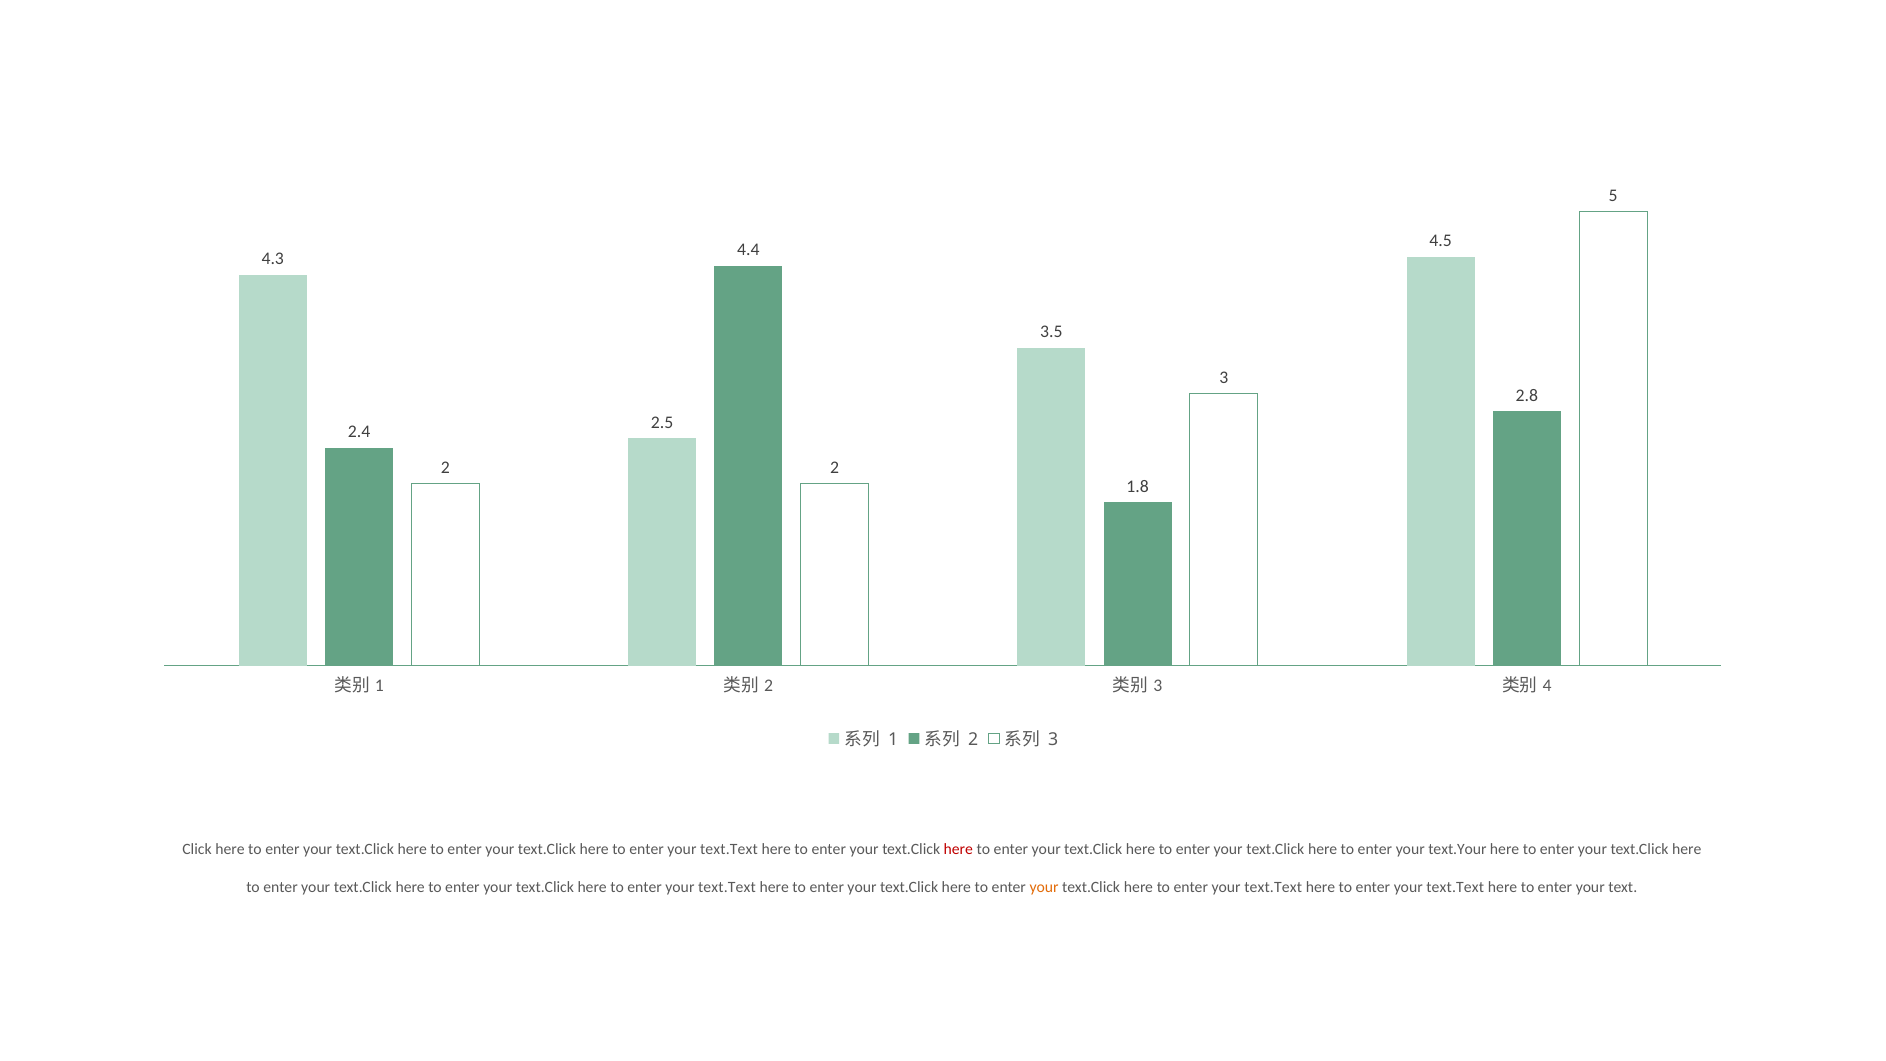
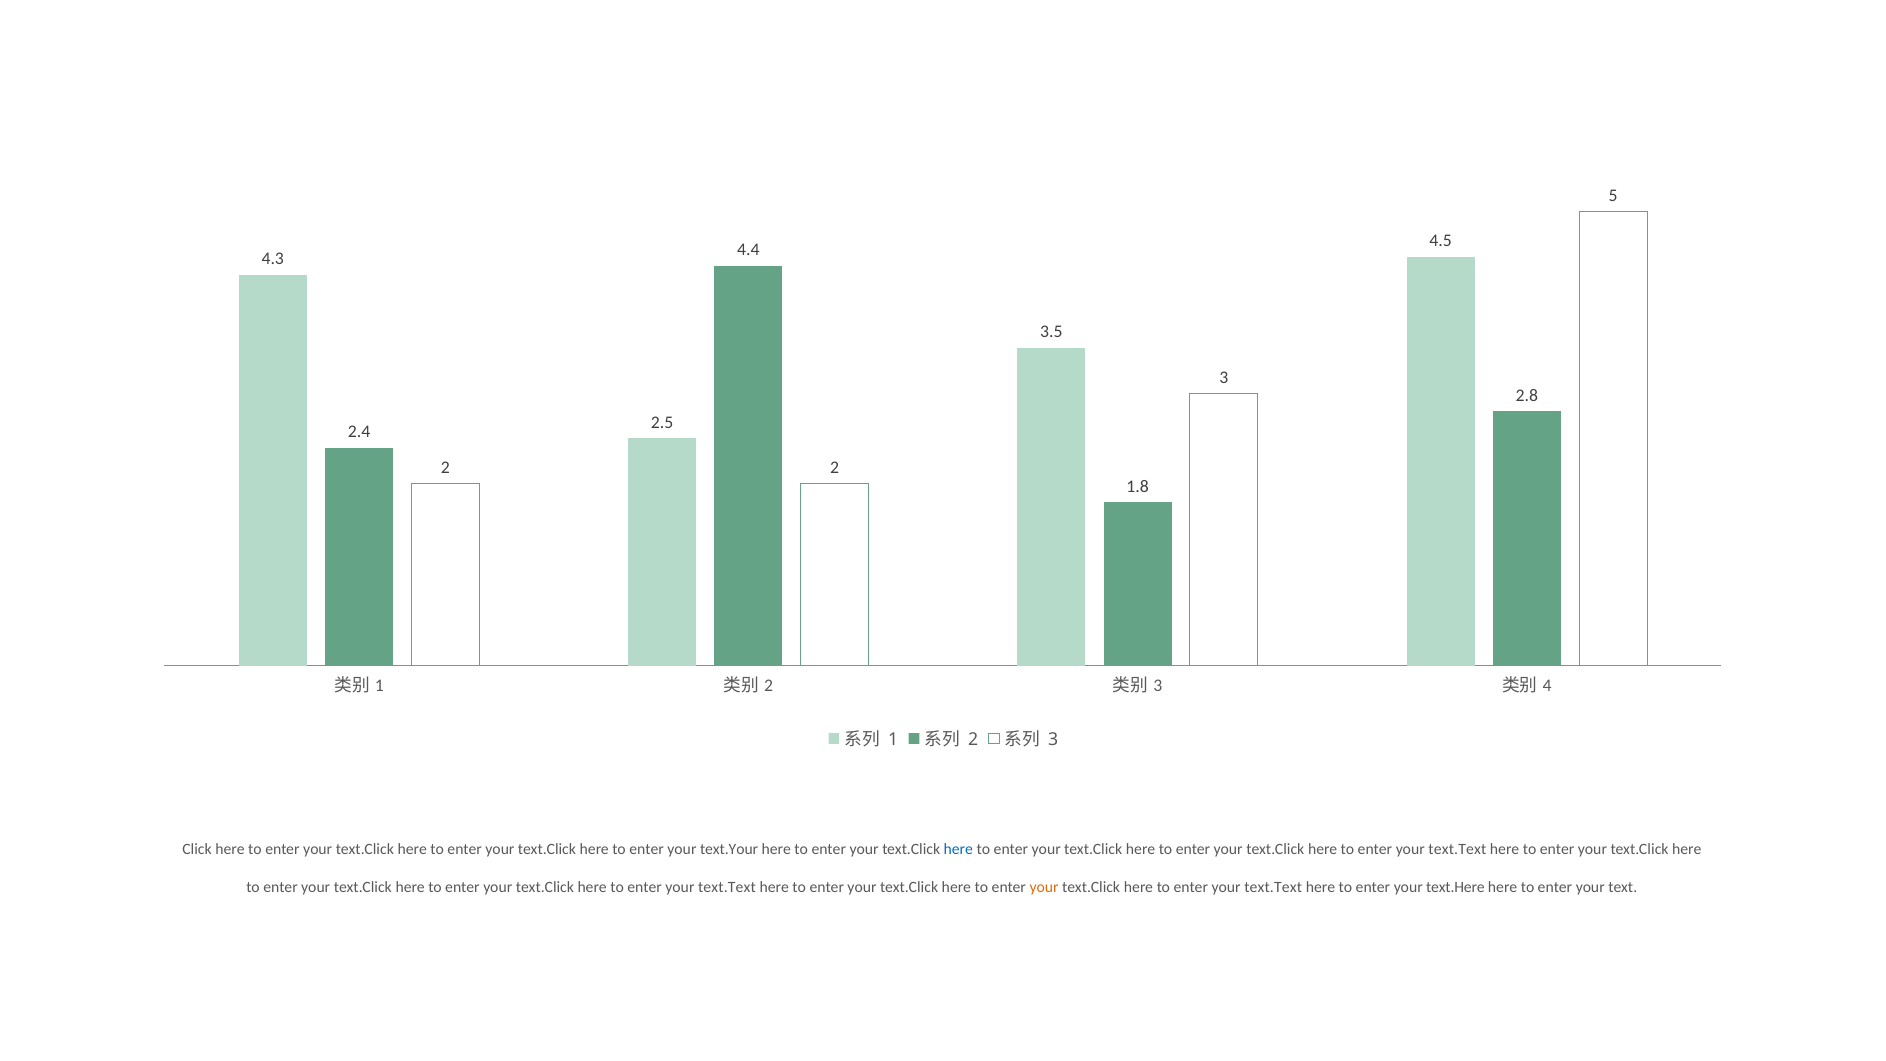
text.Text at (729, 849): text.Text -> text.Your
here at (958, 849) colour: red -> blue
text.Your at (1457, 849): text.Your -> text.Text
text.Text at (1455, 887): text.Text -> text.Here
